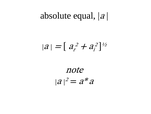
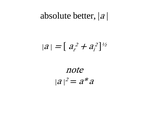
equal: equal -> better
